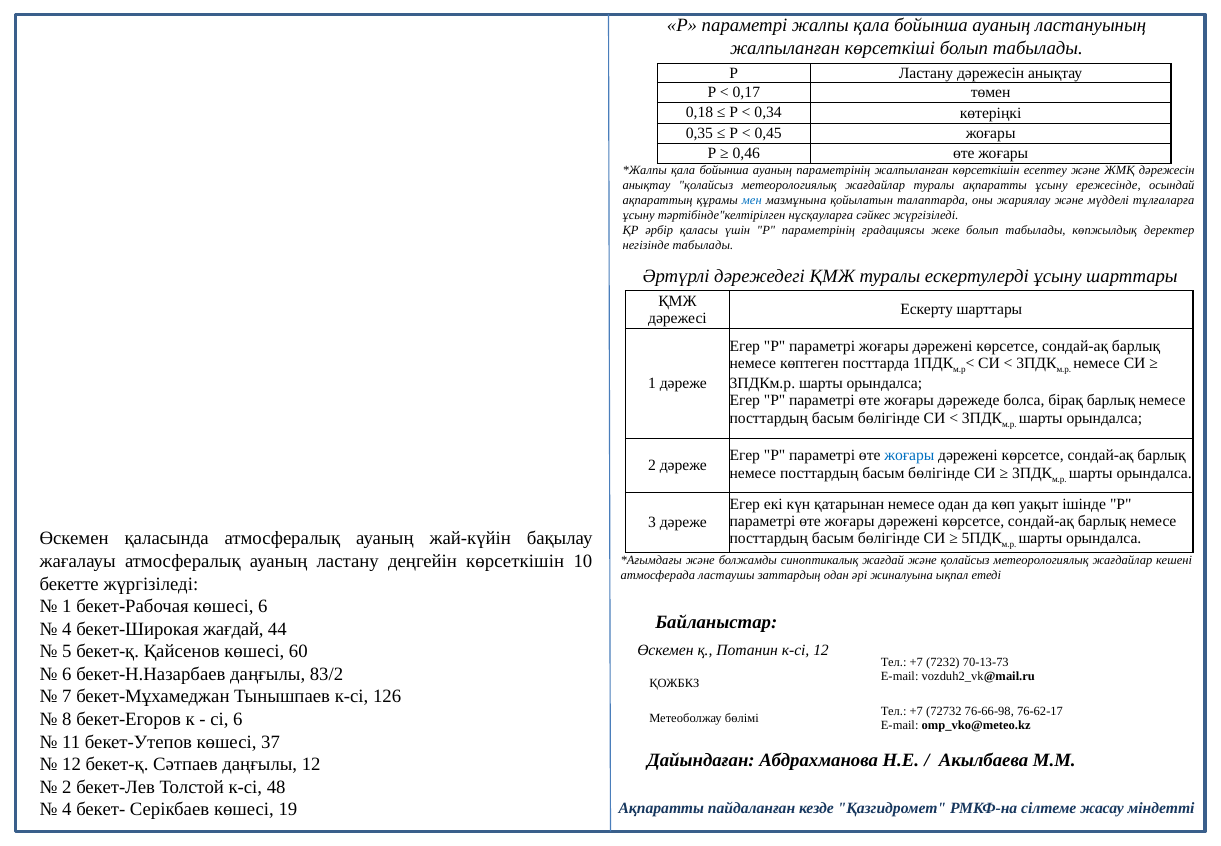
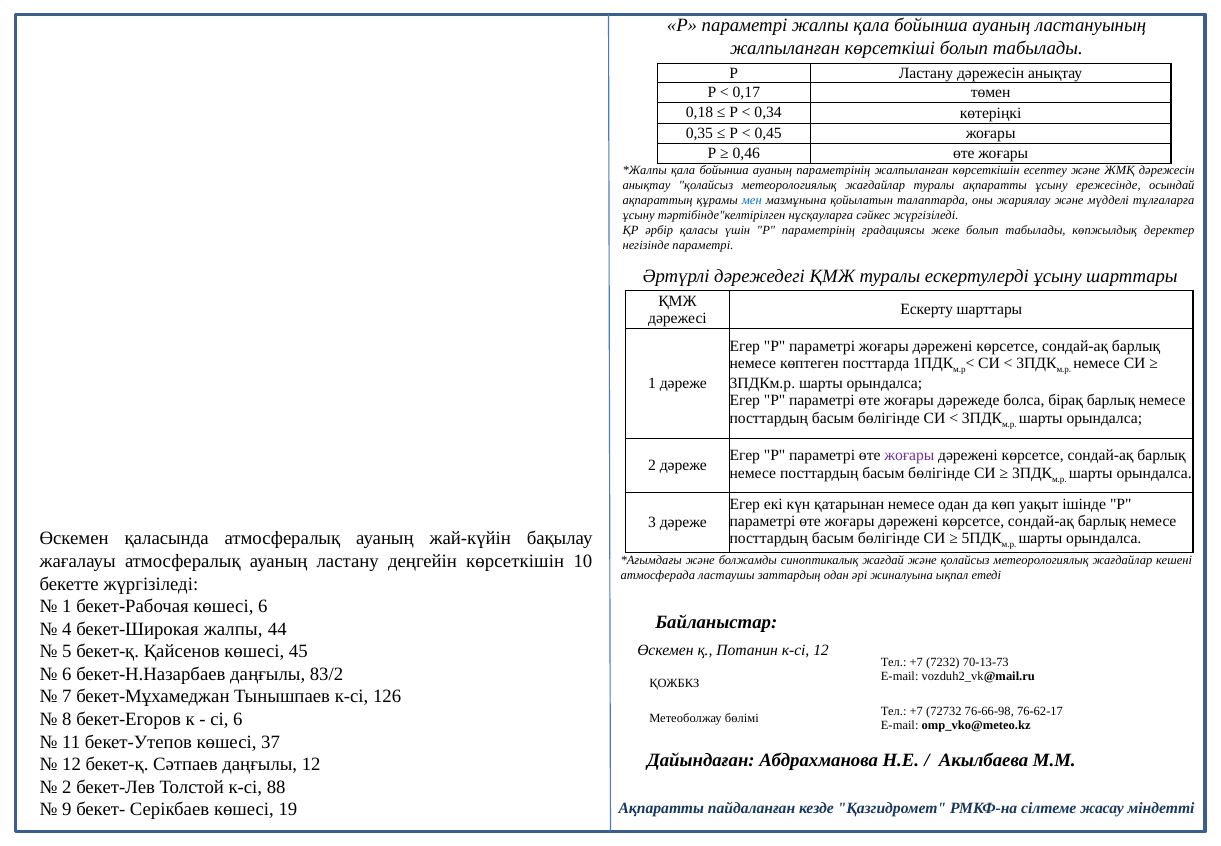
негізінде табылады: табылады -> параметрі
жоғары at (909, 455) colour: blue -> purple
бекет-Широкая жағдай: жағдай -> жалпы
60: 60 -> 45
48: 48 -> 88
4 at (67, 809): 4 -> 9
